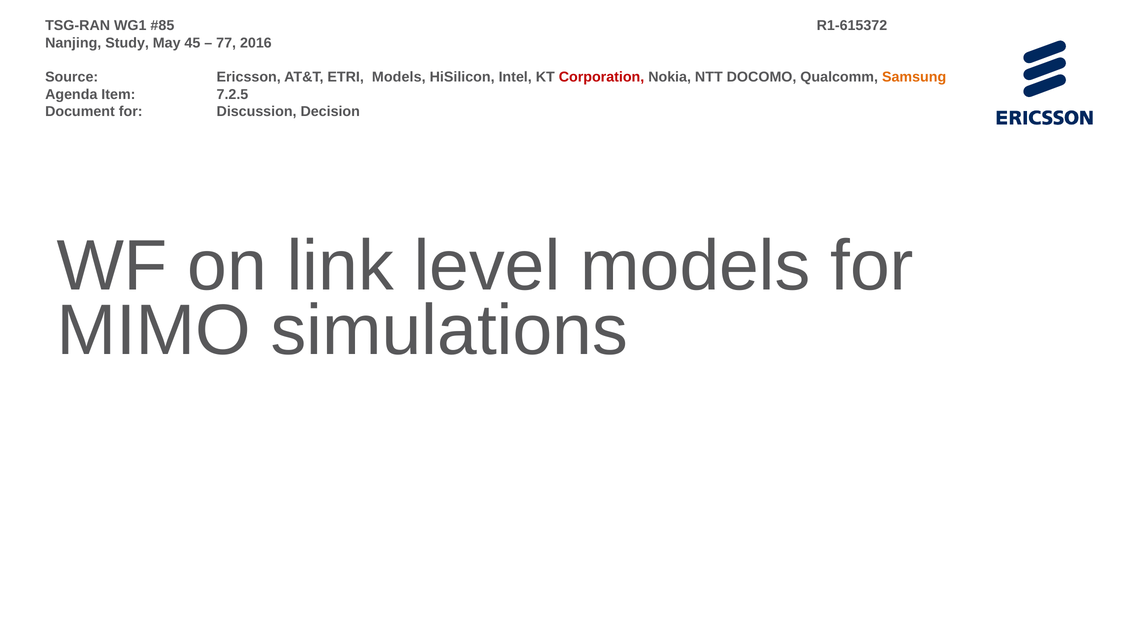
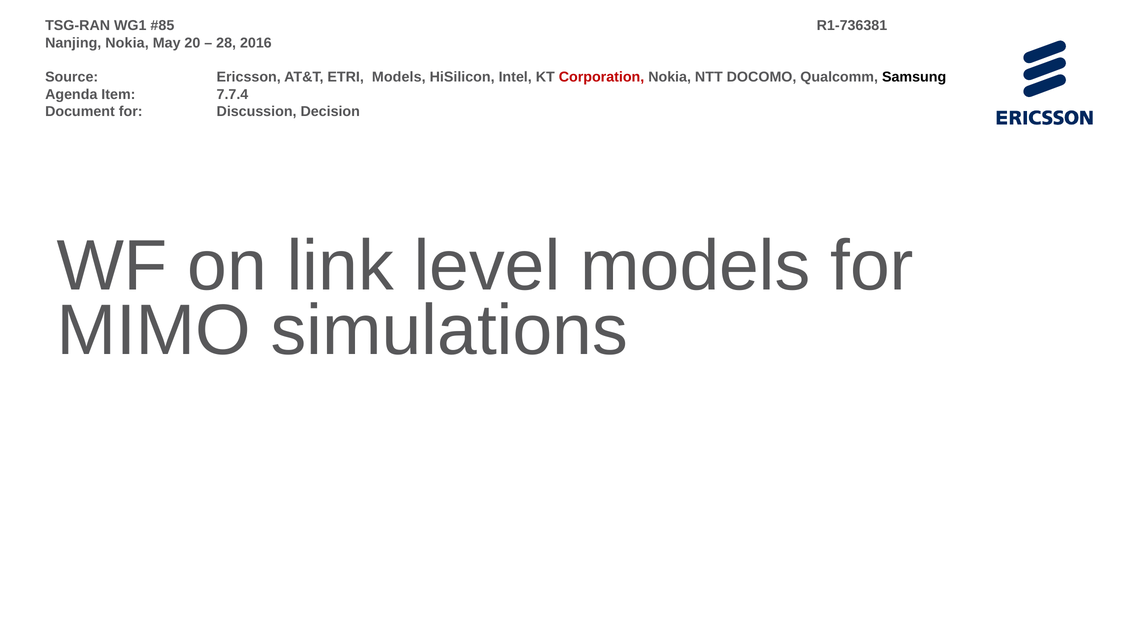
R1-615372: R1-615372 -> R1-736381
Nanjing Study: Study -> Nokia
45: 45 -> 20
77: 77 -> 28
Samsung colour: orange -> black
7.2.5: 7.2.5 -> 7.7.4
